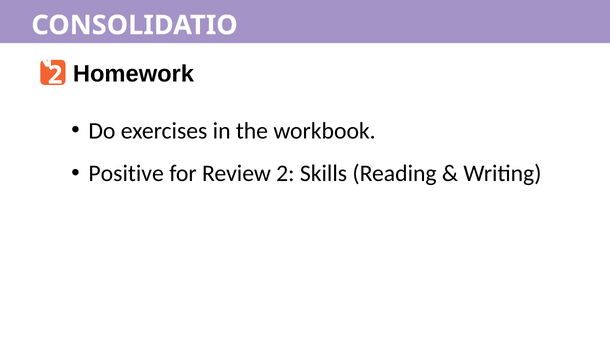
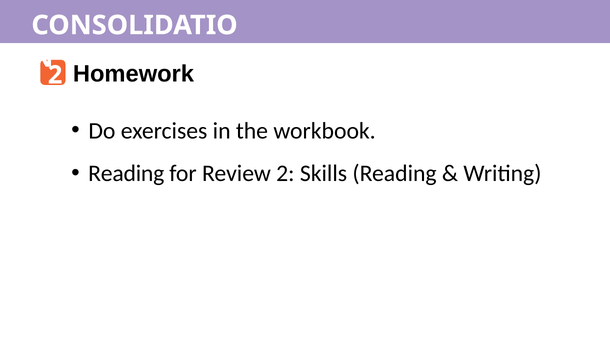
Positive at (126, 174): Positive -> Reading
